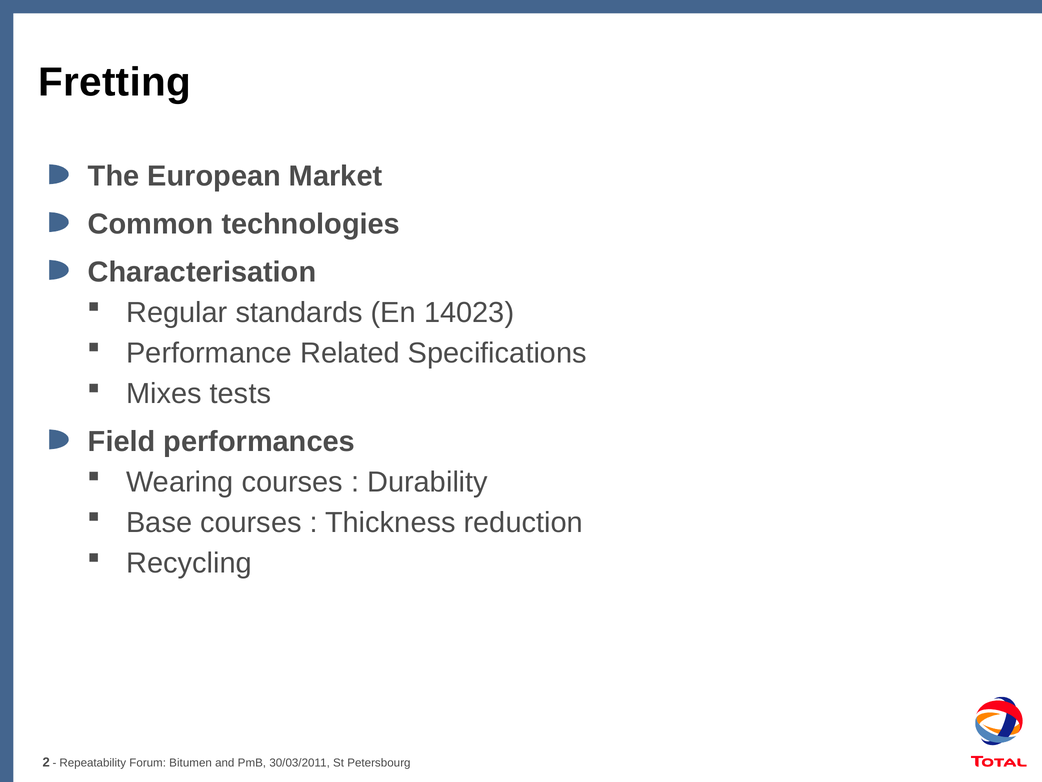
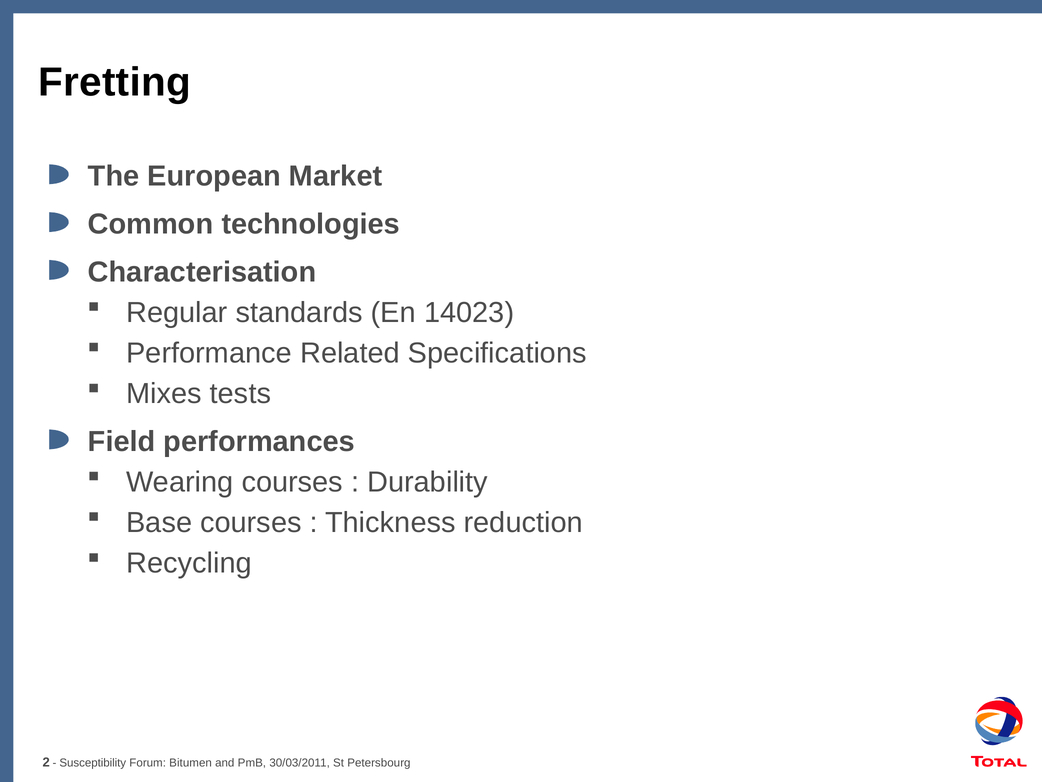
Repeatability: Repeatability -> Susceptibility
